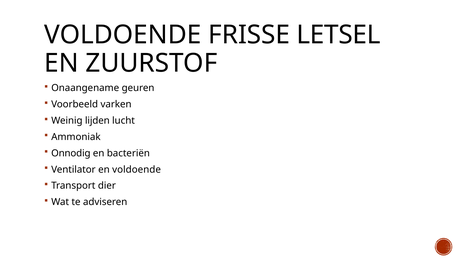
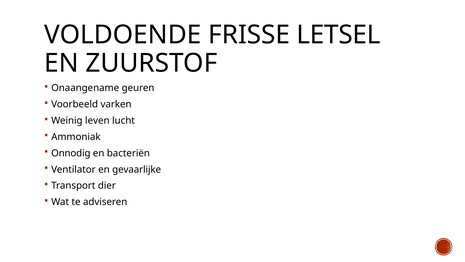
lijden: lijden -> leven
en voldoende: voldoende -> gevaarlijke
